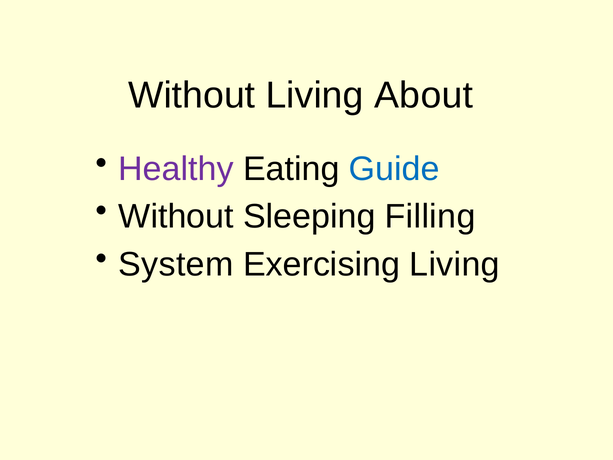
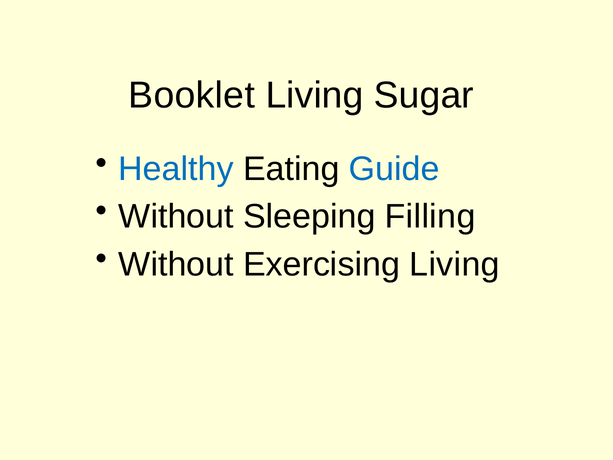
Without at (192, 95): Without -> Booklet
About: About -> Sugar
Healthy colour: purple -> blue
System at (176, 264): System -> Without
